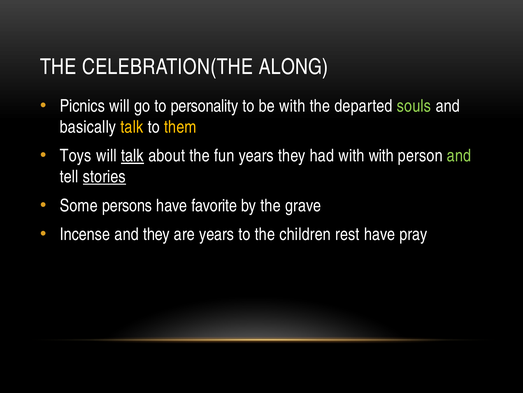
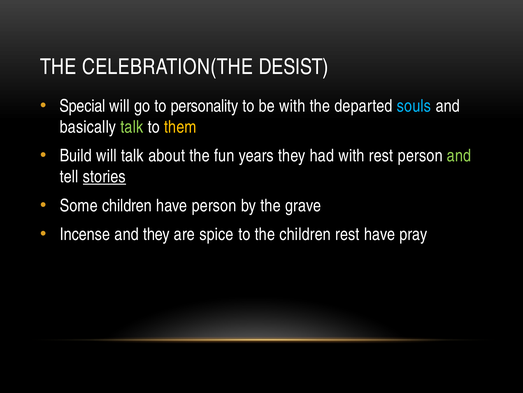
ALONG: ALONG -> DESIST
Picnics: Picnics -> Special
souls colour: light green -> light blue
talk at (132, 127) colour: yellow -> light green
Toys: Toys -> Build
talk at (132, 156) underline: present -> none
with with: with -> rest
Some persons: persons -> children
have favorite: favorite -> person
are years: years -> spice
